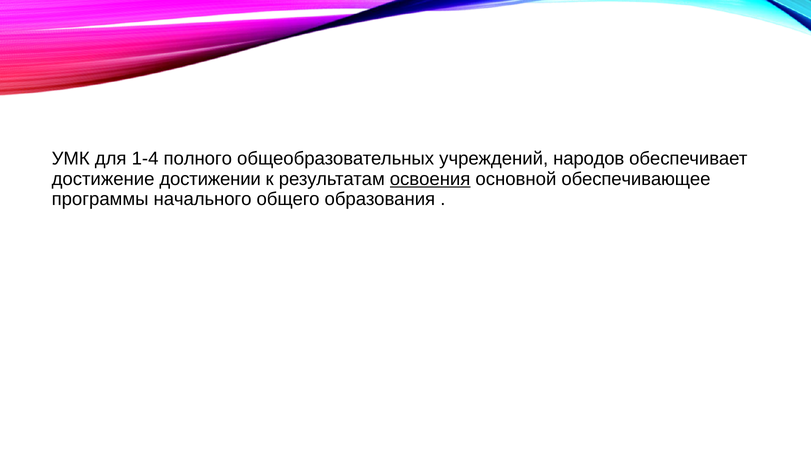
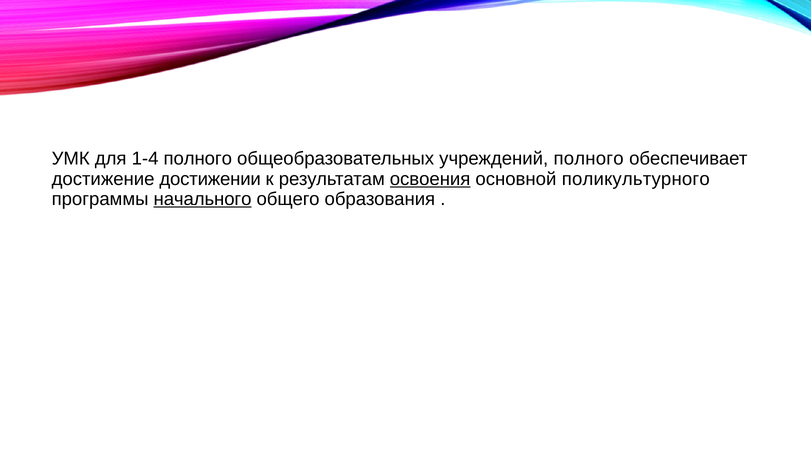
учреждений народов: народов -> полного
обеспечивающее: обеспечивающее -> поликультурного
начального underline: none -> present
